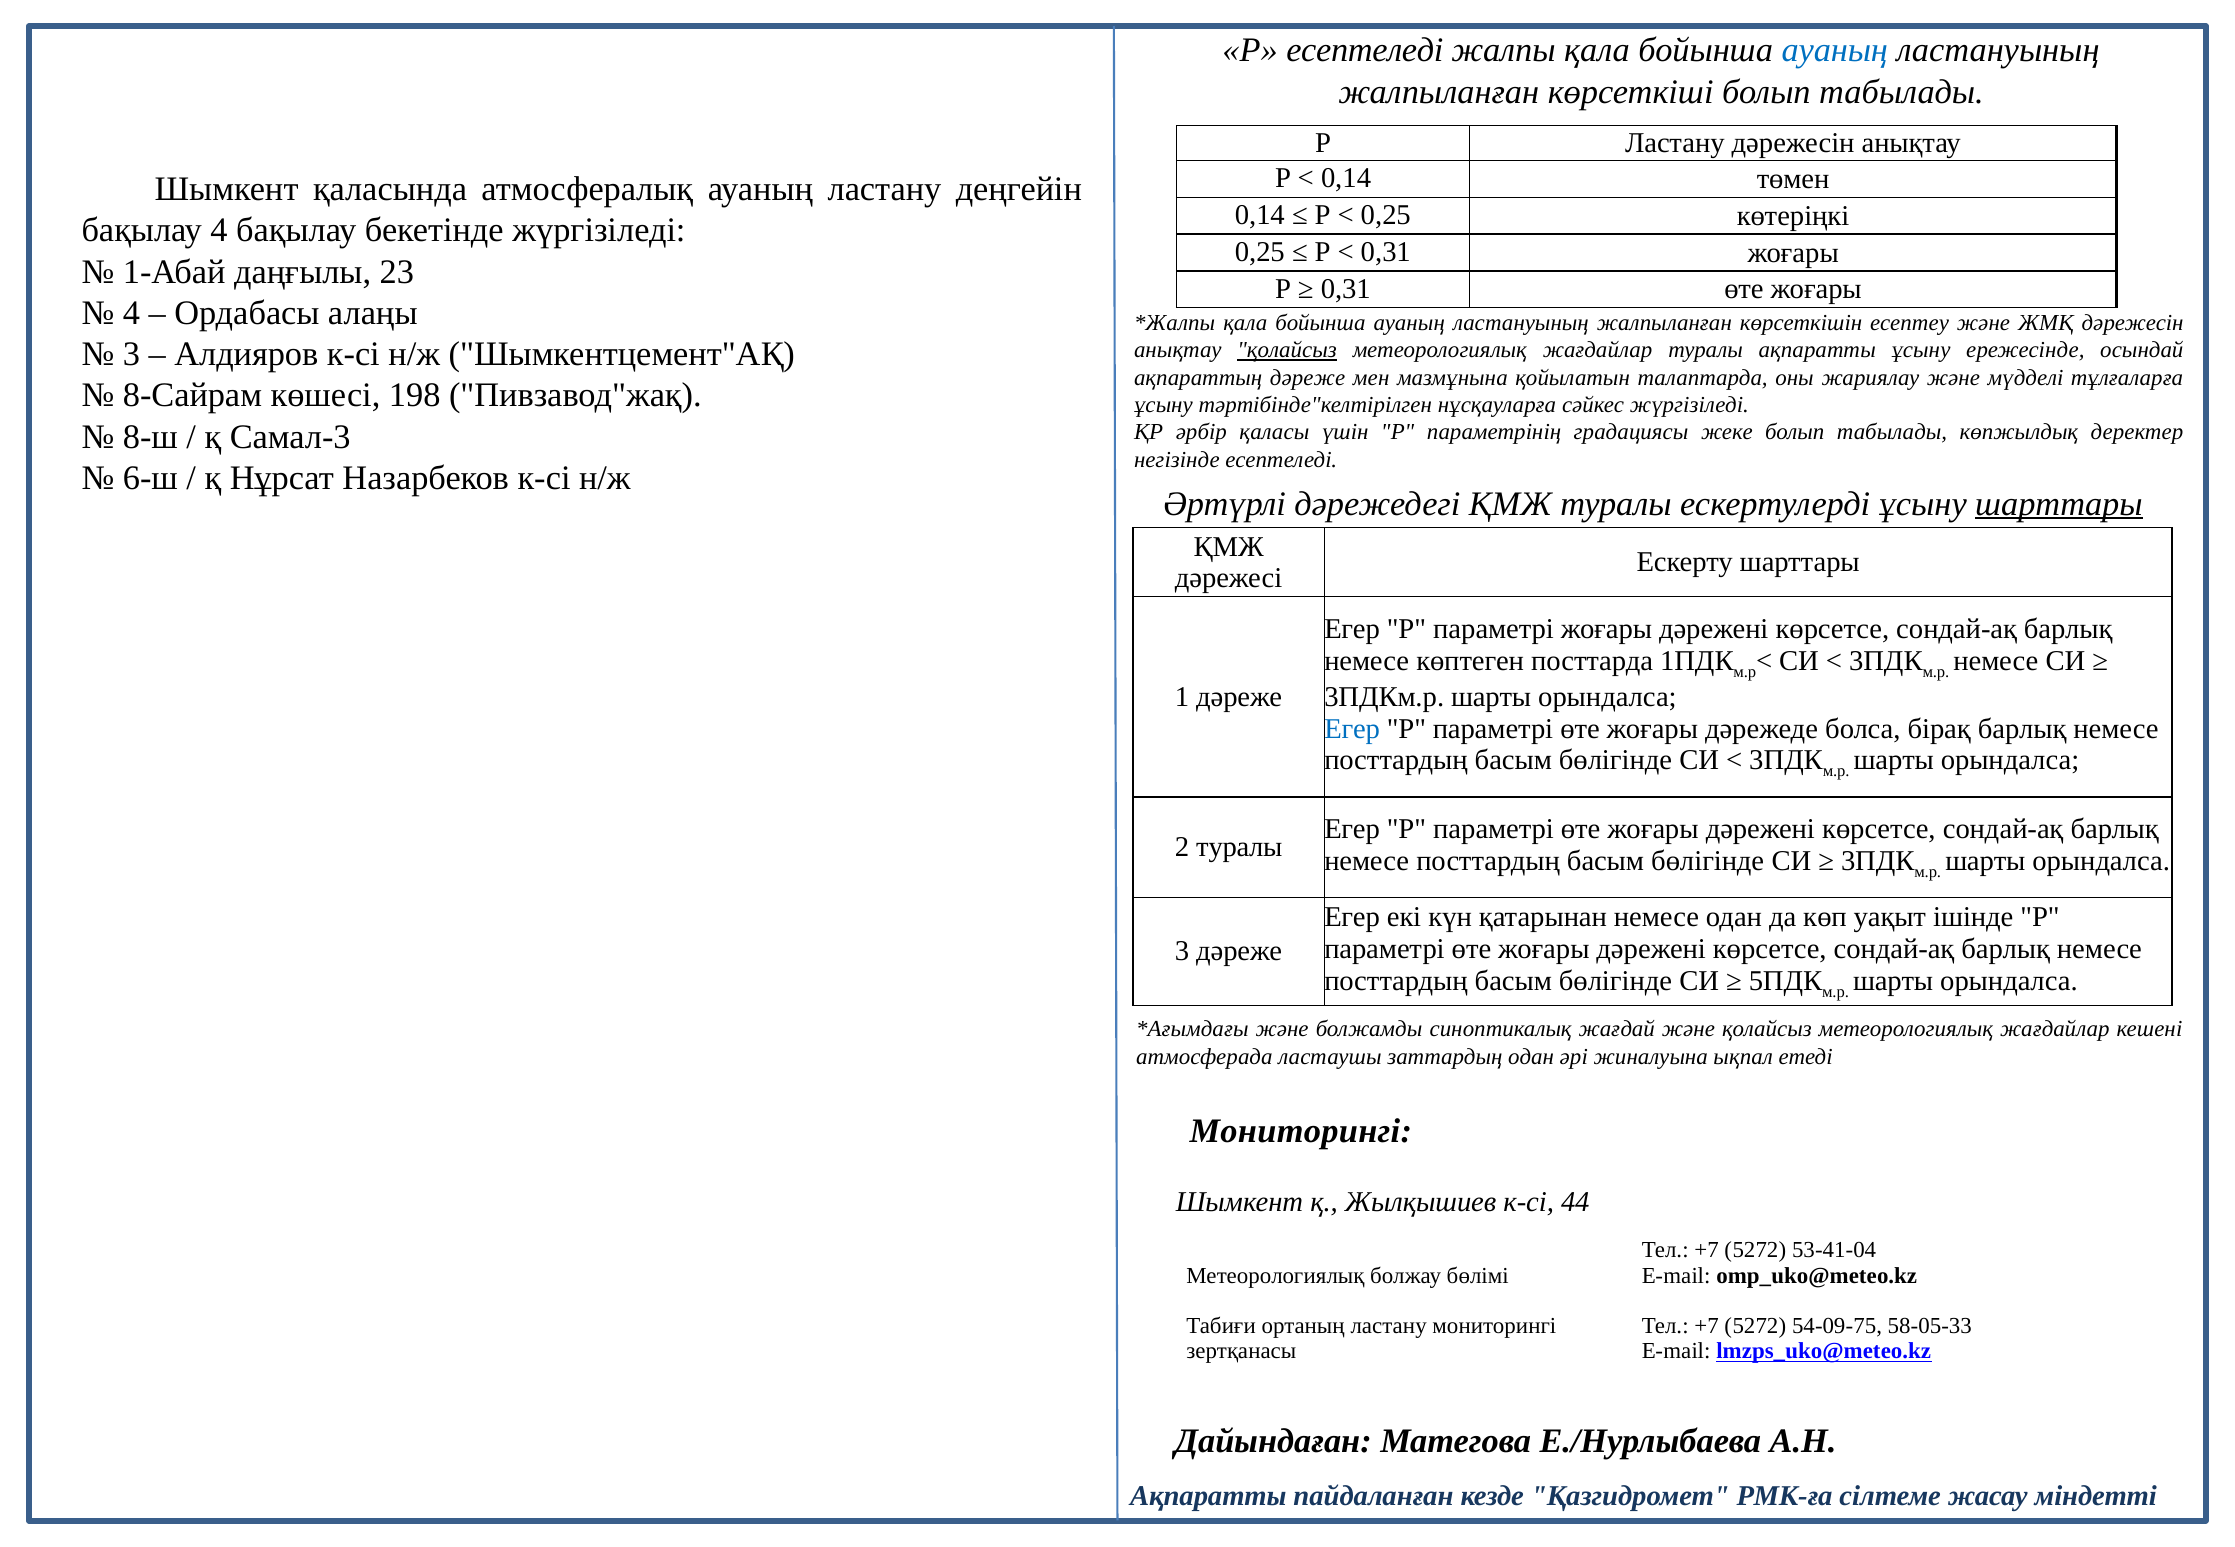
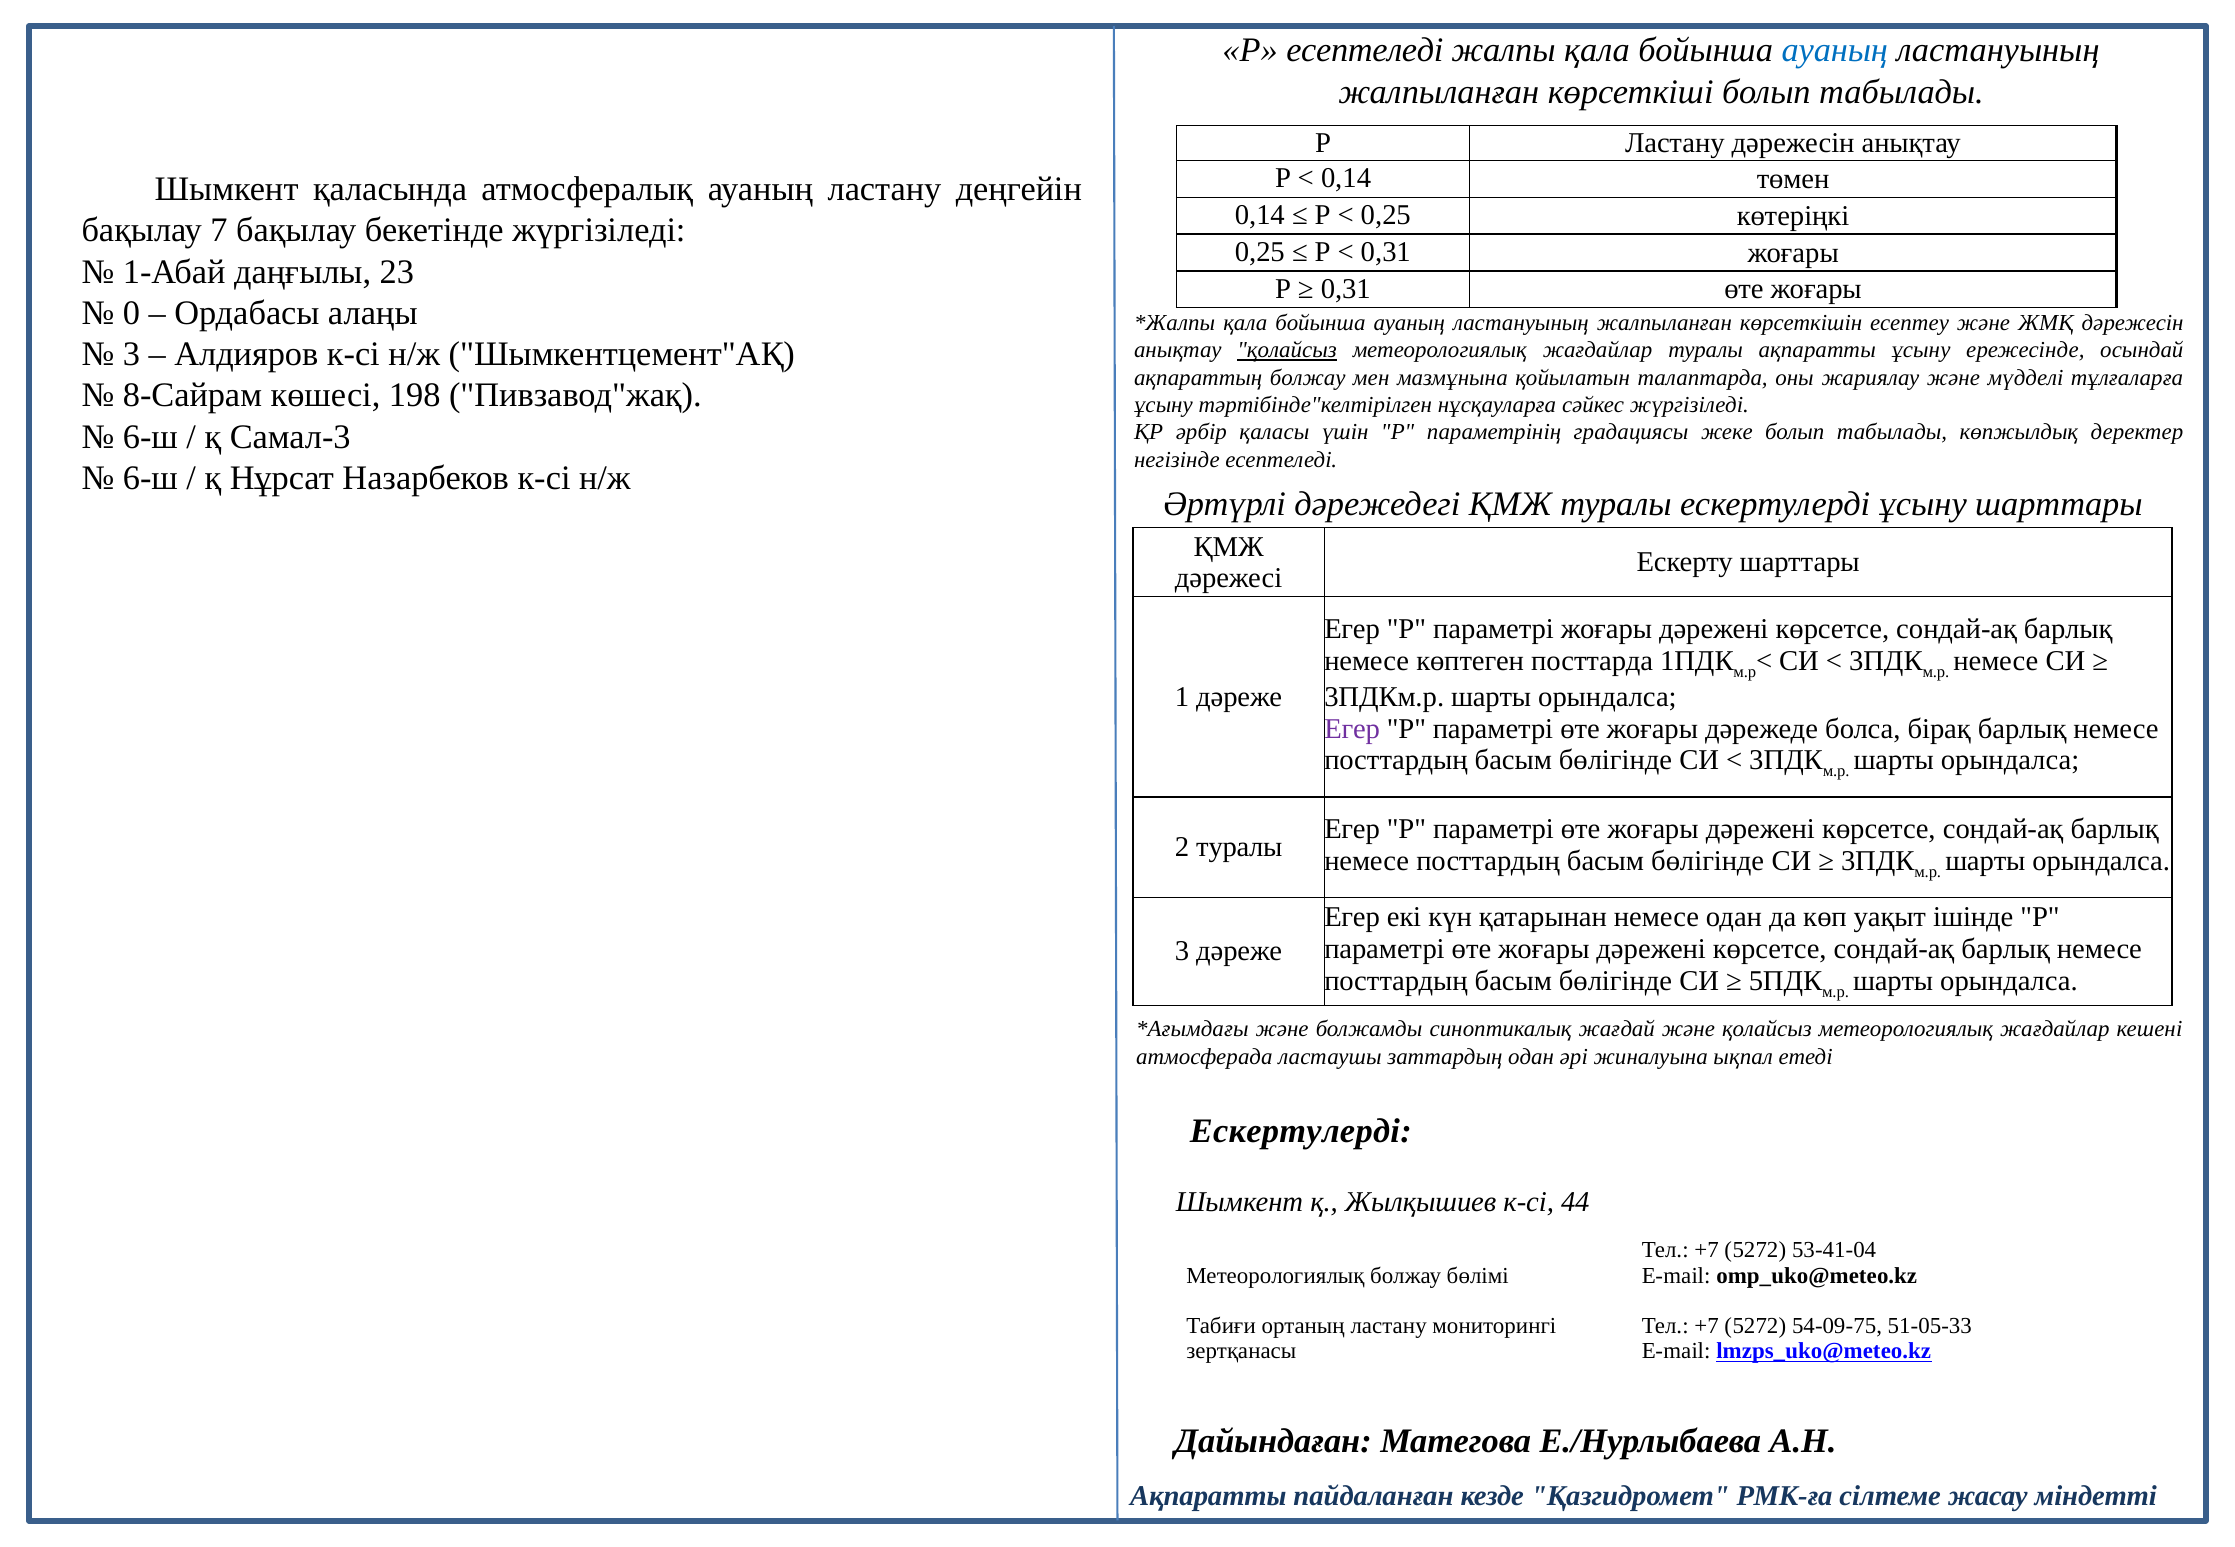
бақылау 4: 4 -> 7
4 at (132, 313): 4 -> 0
ақпараттың дәреже: дәреже -> болжау
8-ш at (150, 437): 8-ш -> 6-ш
шарттары at (2059, 504) underline: present -> none
Егер at (1352, 729) colour: blue -> purple
Мониторингі at (1301, 1131): Мониторингі -> Ескертулерді
58-05-33: 58-05-33 -> 51-05-33
